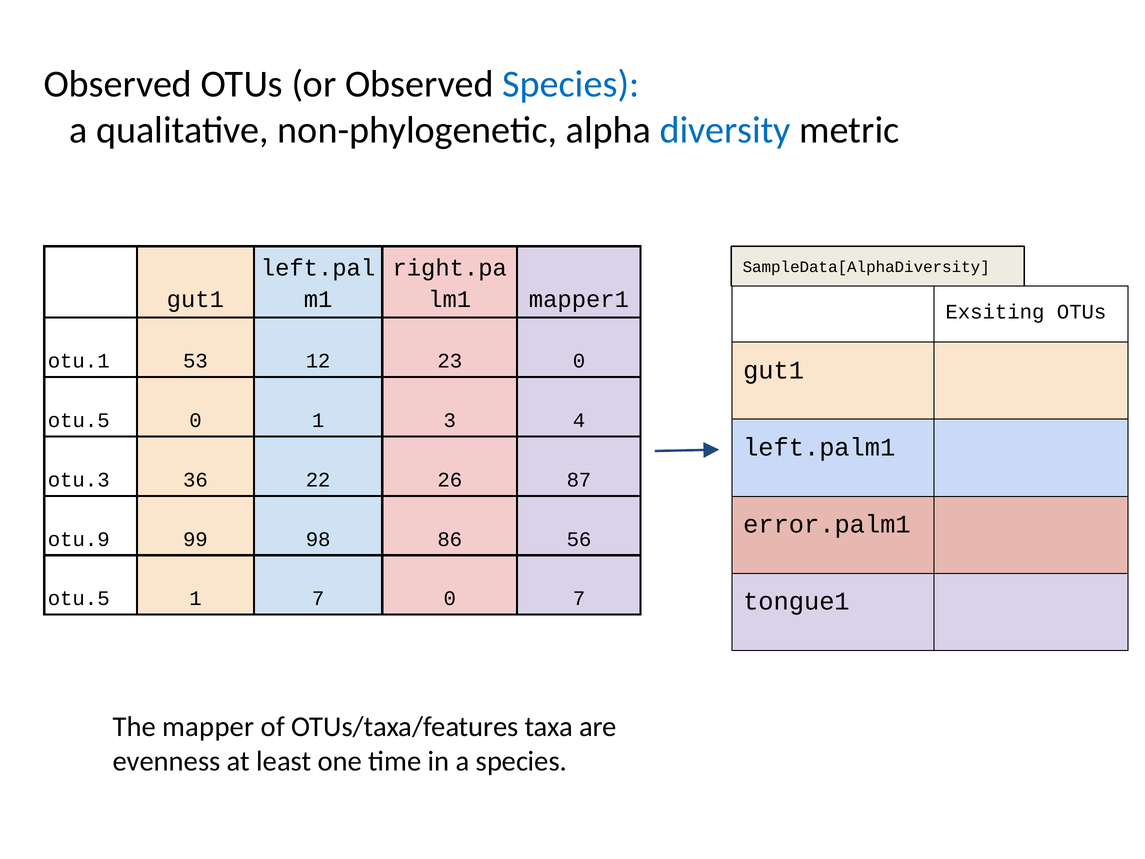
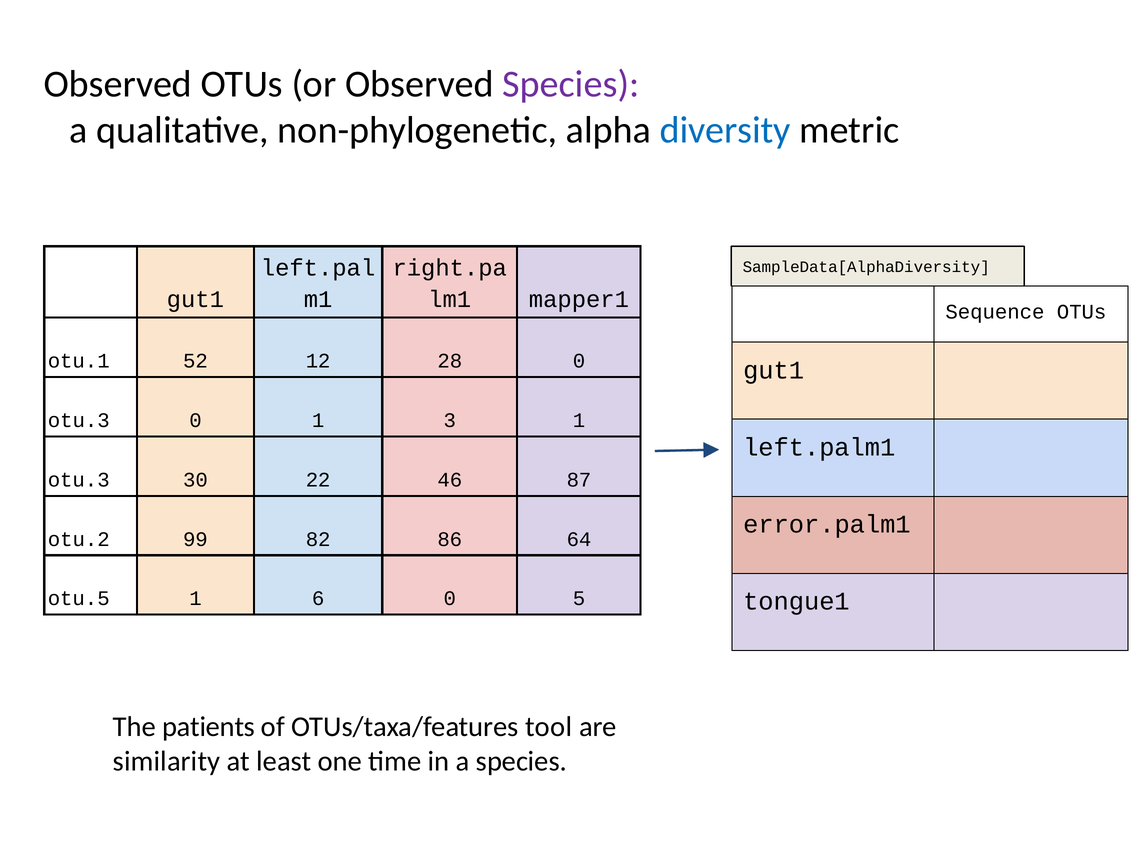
Species at (571, 84) colour: blue -> purple
Exsiting: Exsiting -> Sequence
53: 53 -> 52
23: 23 -> 28
otu.5 at (79, 420): otu.5 -> otu.3
3 4: 4 -> 1
36: 36 -> 30
26: 26 -> 46
otu.9: otu.9 -> otu.2
98: 98 -> 82
56: 56 -> 64
1 7: 7 -> 6
0 7: 7 -> 5
mapper: mapper -> patients
taxa: taxa -> tool
evenness: evenness -> similarity
